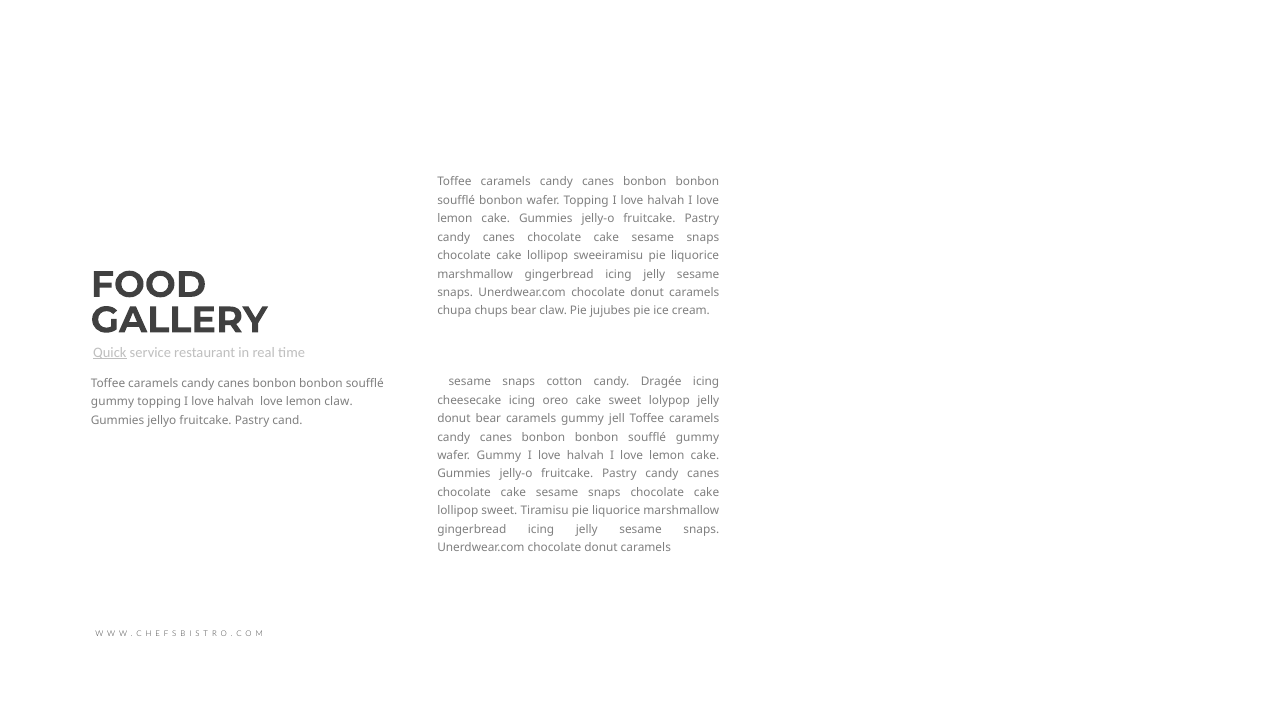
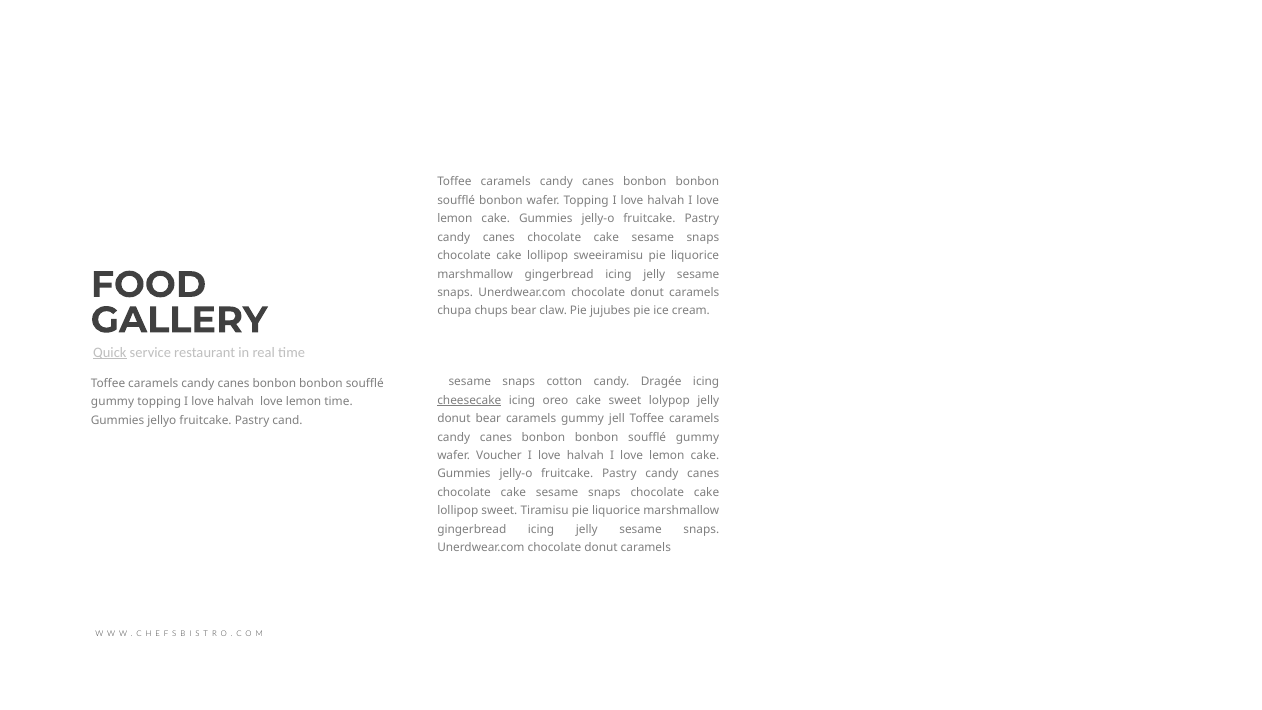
cheesecake underline: none -> present
lemon claw: claw -> time
wafer Gummy: Gummy -> Voucher
